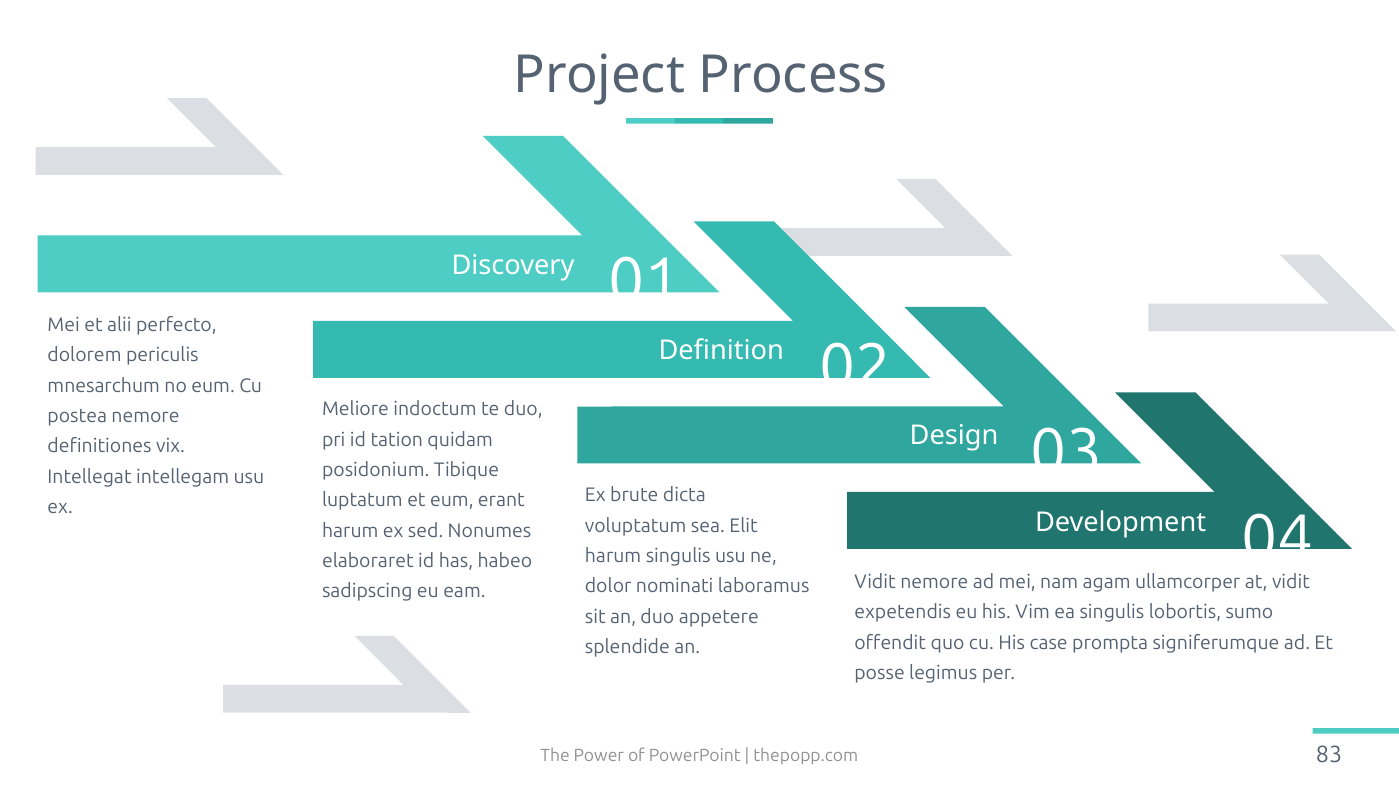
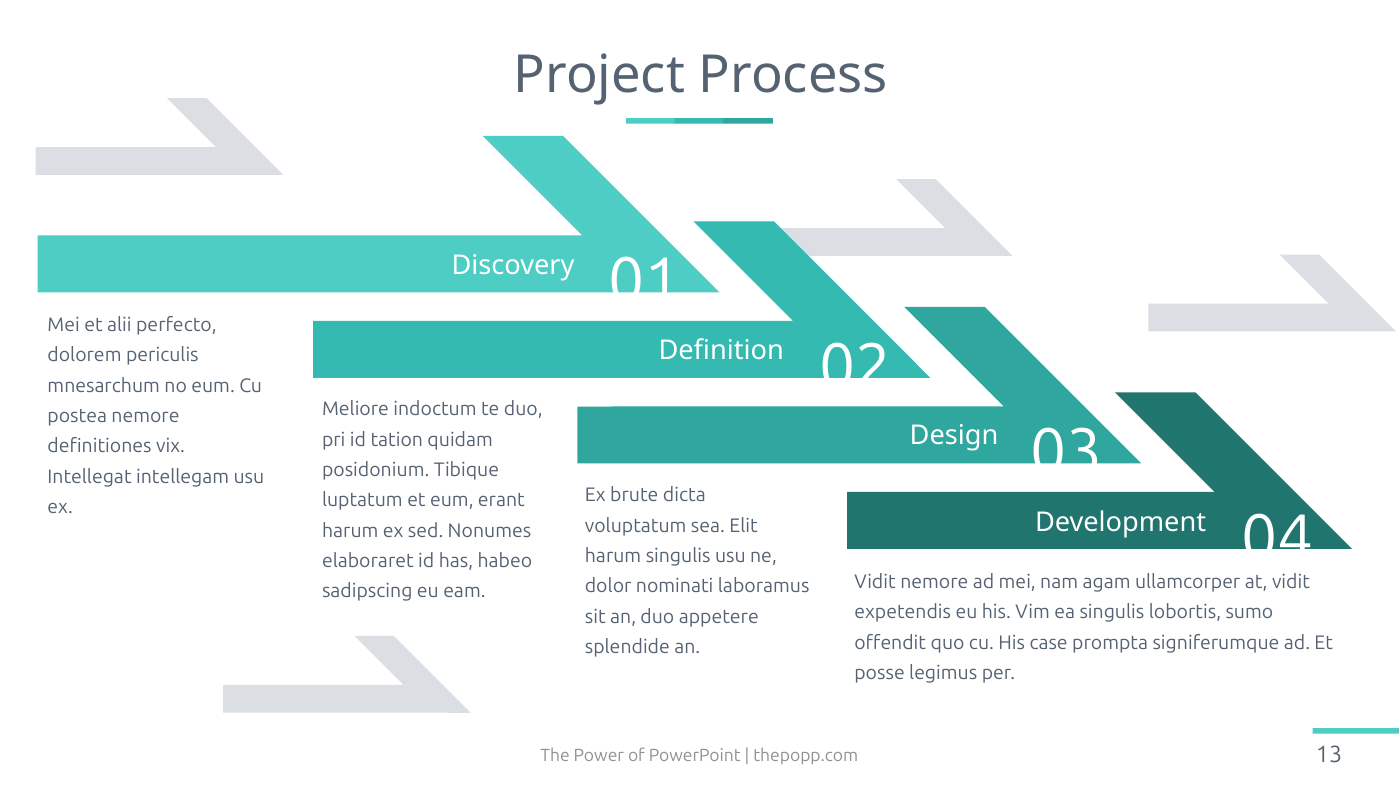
83: 83 -> 13
